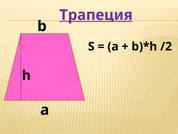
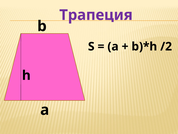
Трапеция underline: present -> none
